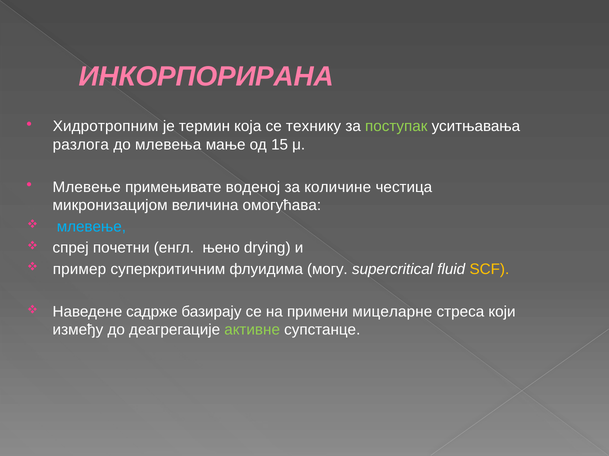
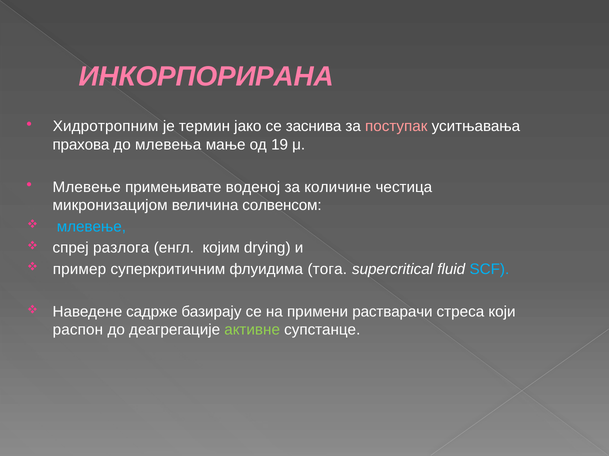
која: која -> јако
технику: технику -> заснива
поступак colour: light green -> pink
разлога: разлога -> прахова
15: 15 -> 19
омогућава: омогућава -> солвенсом
почетни: почетни -> разлога
њено: њено -> којим
могу: могу -> тога
SCF colour: yellow -> light blue
мицеларне: мицеларне -> растварачи
између: између -> распон
